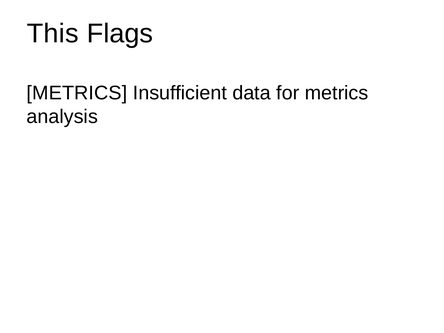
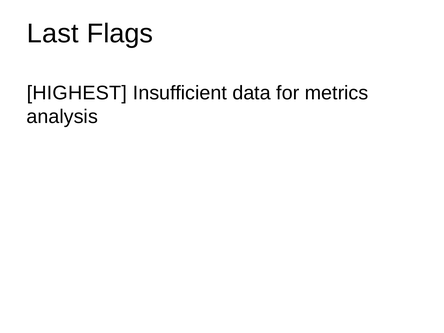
This: This -> Last
METRICS at (77, 93): METRICS -> HIGHEST
